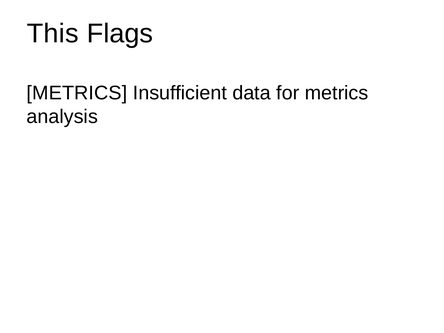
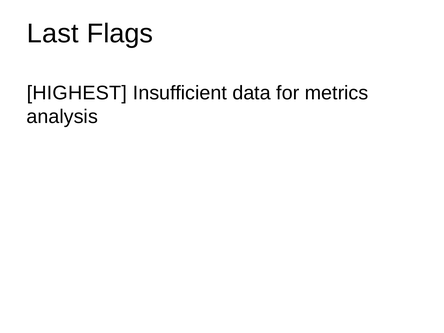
This: This -> Last
METRICS at (77, 93): METRICS -> HIGHEST
